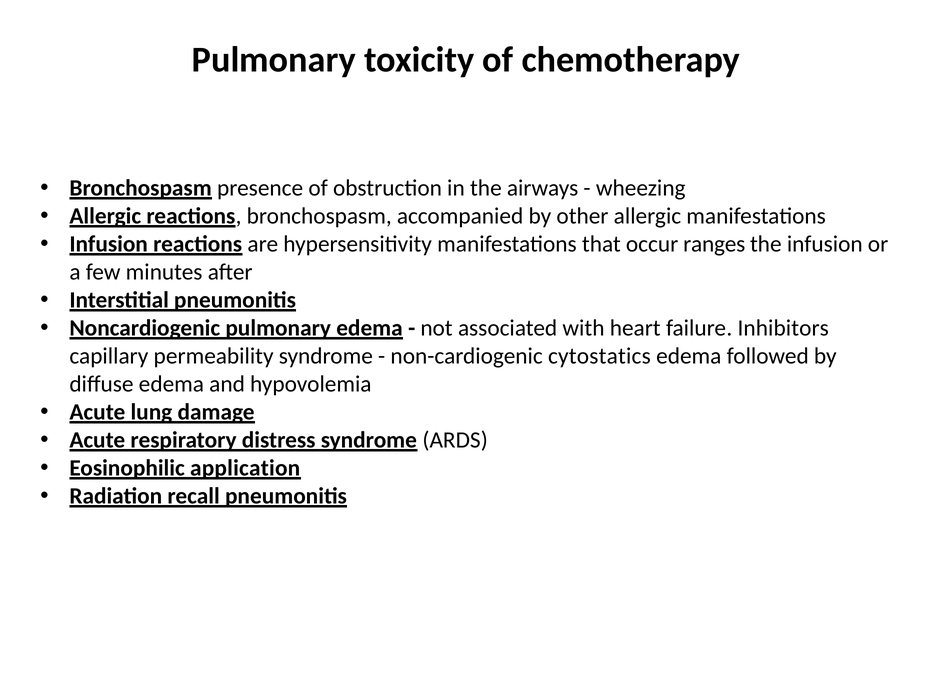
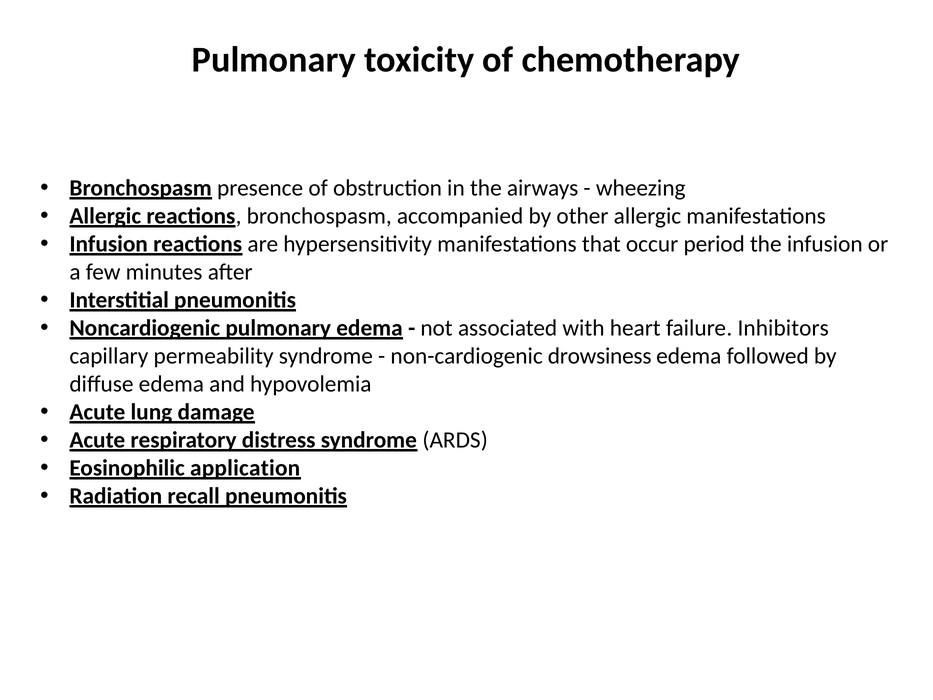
ranges: ranges -> period
cytostatics: cytostatics -> drowsiness
